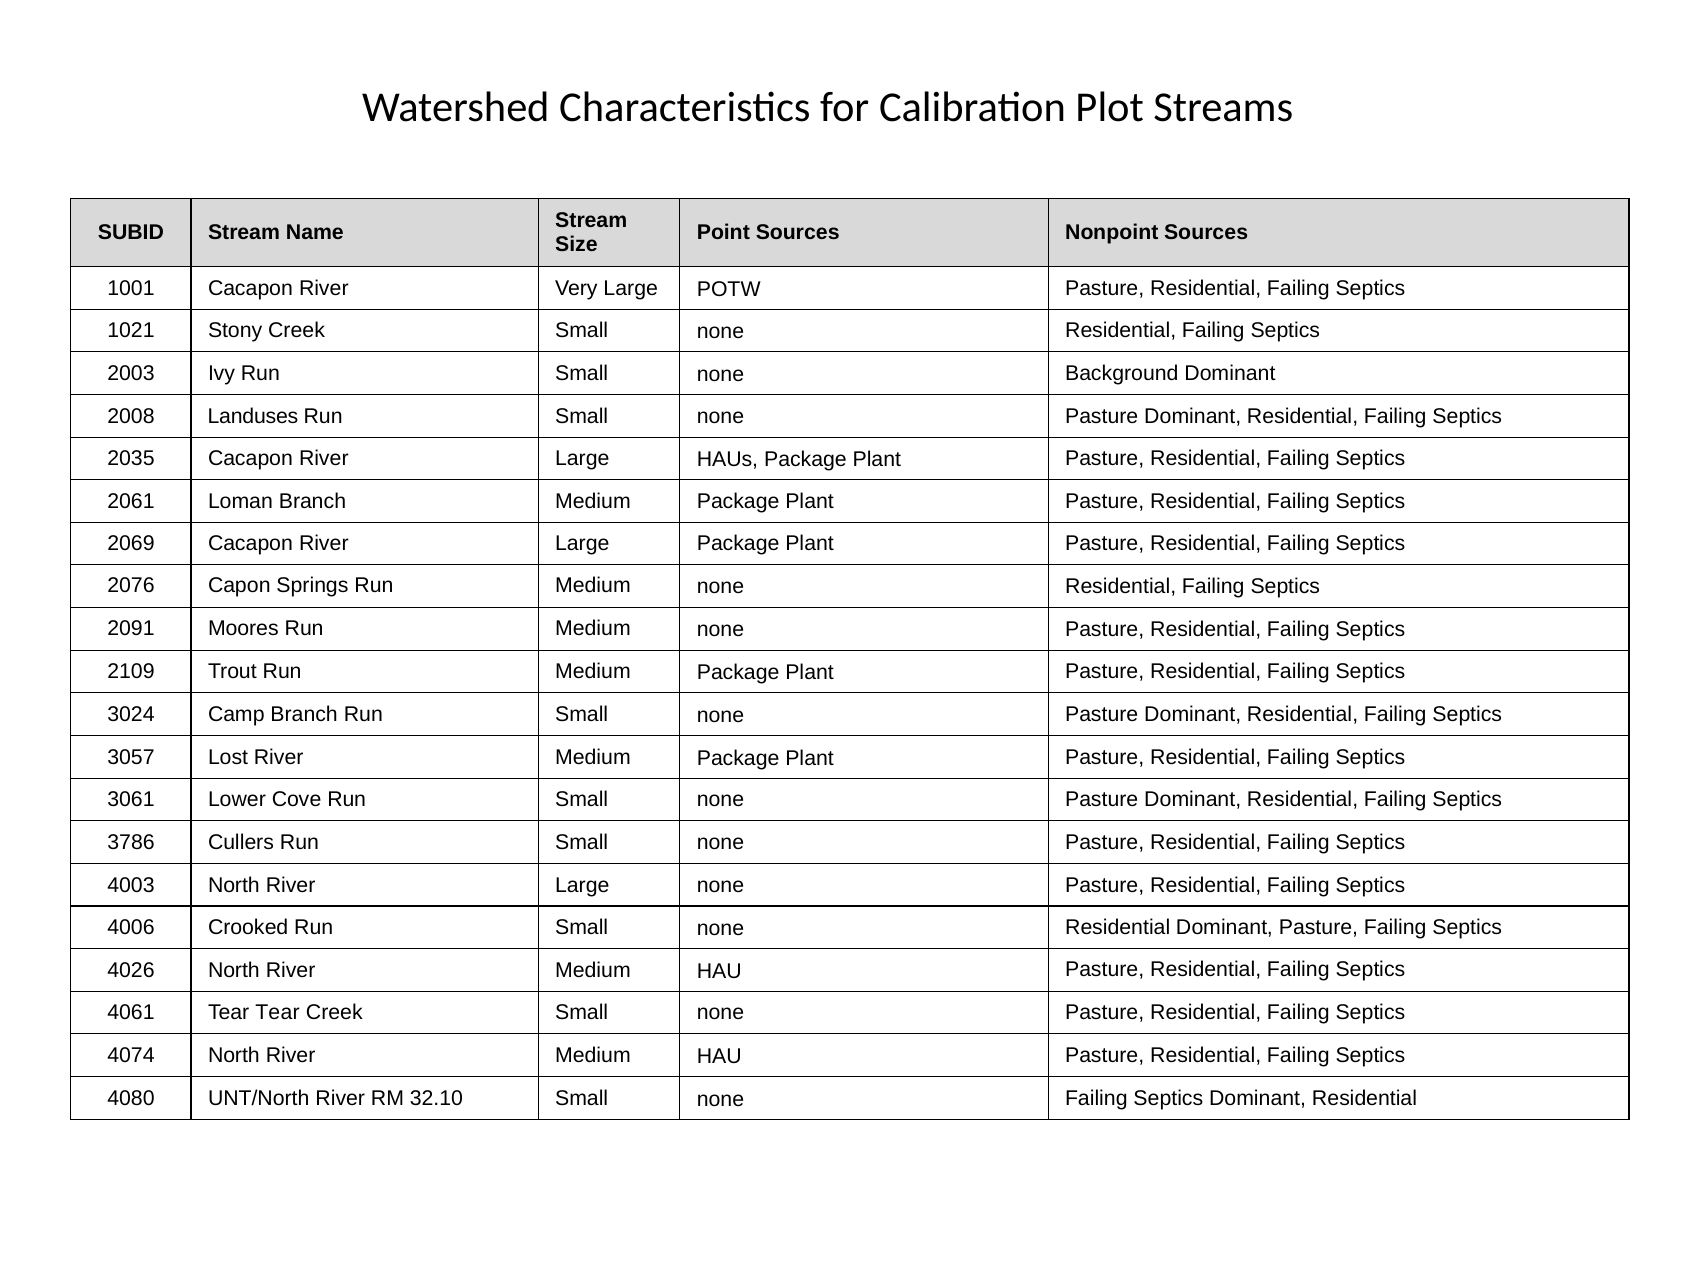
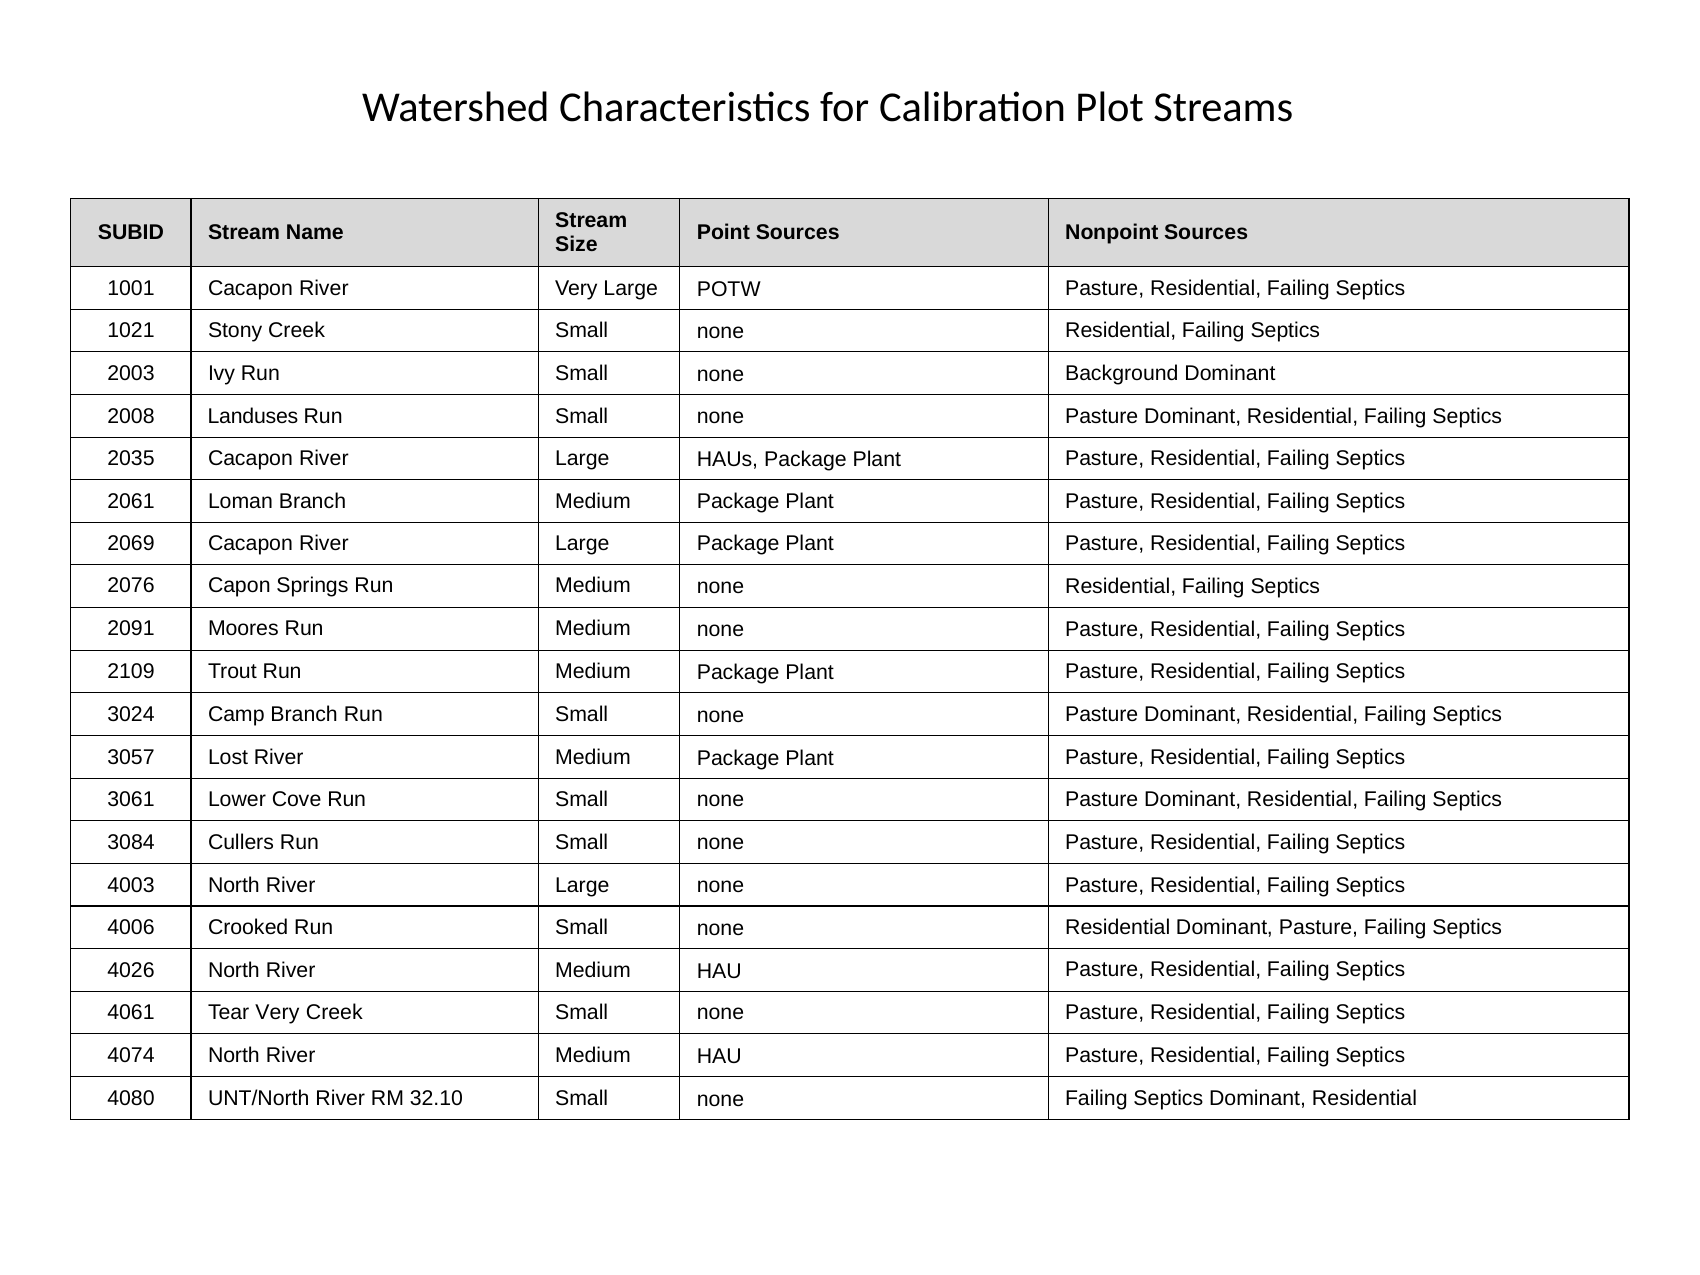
3786: 3786 -> 3084
Tear Tear: Tear -> Very
